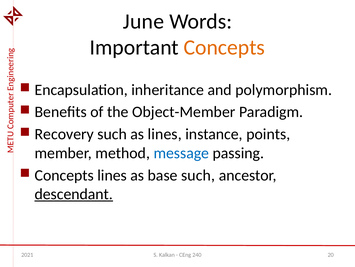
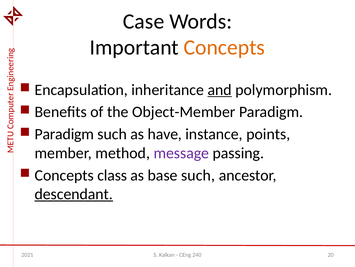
June: June -> Case
and underline: none -> present
Recovery at (64, 134): Recovery -> Paradigm
as lines: lines -> have
message colour: blue -> purple
Concepts lines: lines -> class
